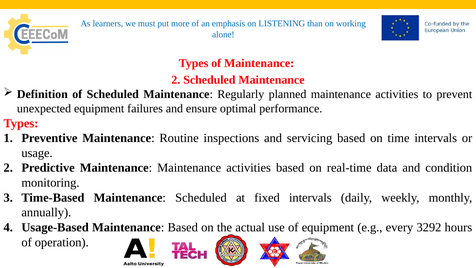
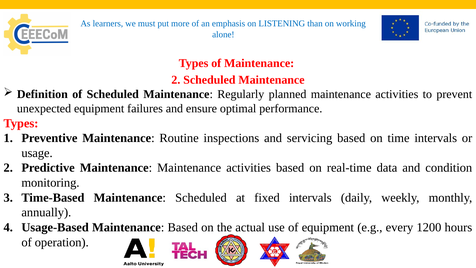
3292: 3292 -> 1200
